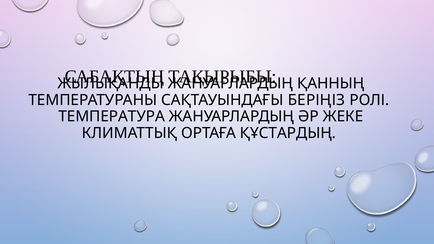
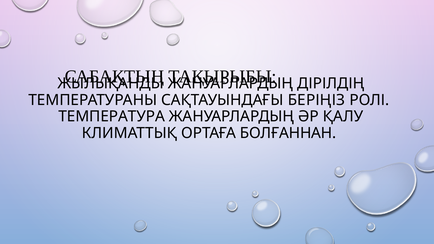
ҚАННЫҢ: ҚАННЫҢ -> ДІРІЛДІҢ
ЖЕКЕ: ЖЕКЕ -> ҚАЛУ
ҚҰСТАРДЫҢ: ҚҰСТАРДЫҢ -> БОЛҒАННАН
